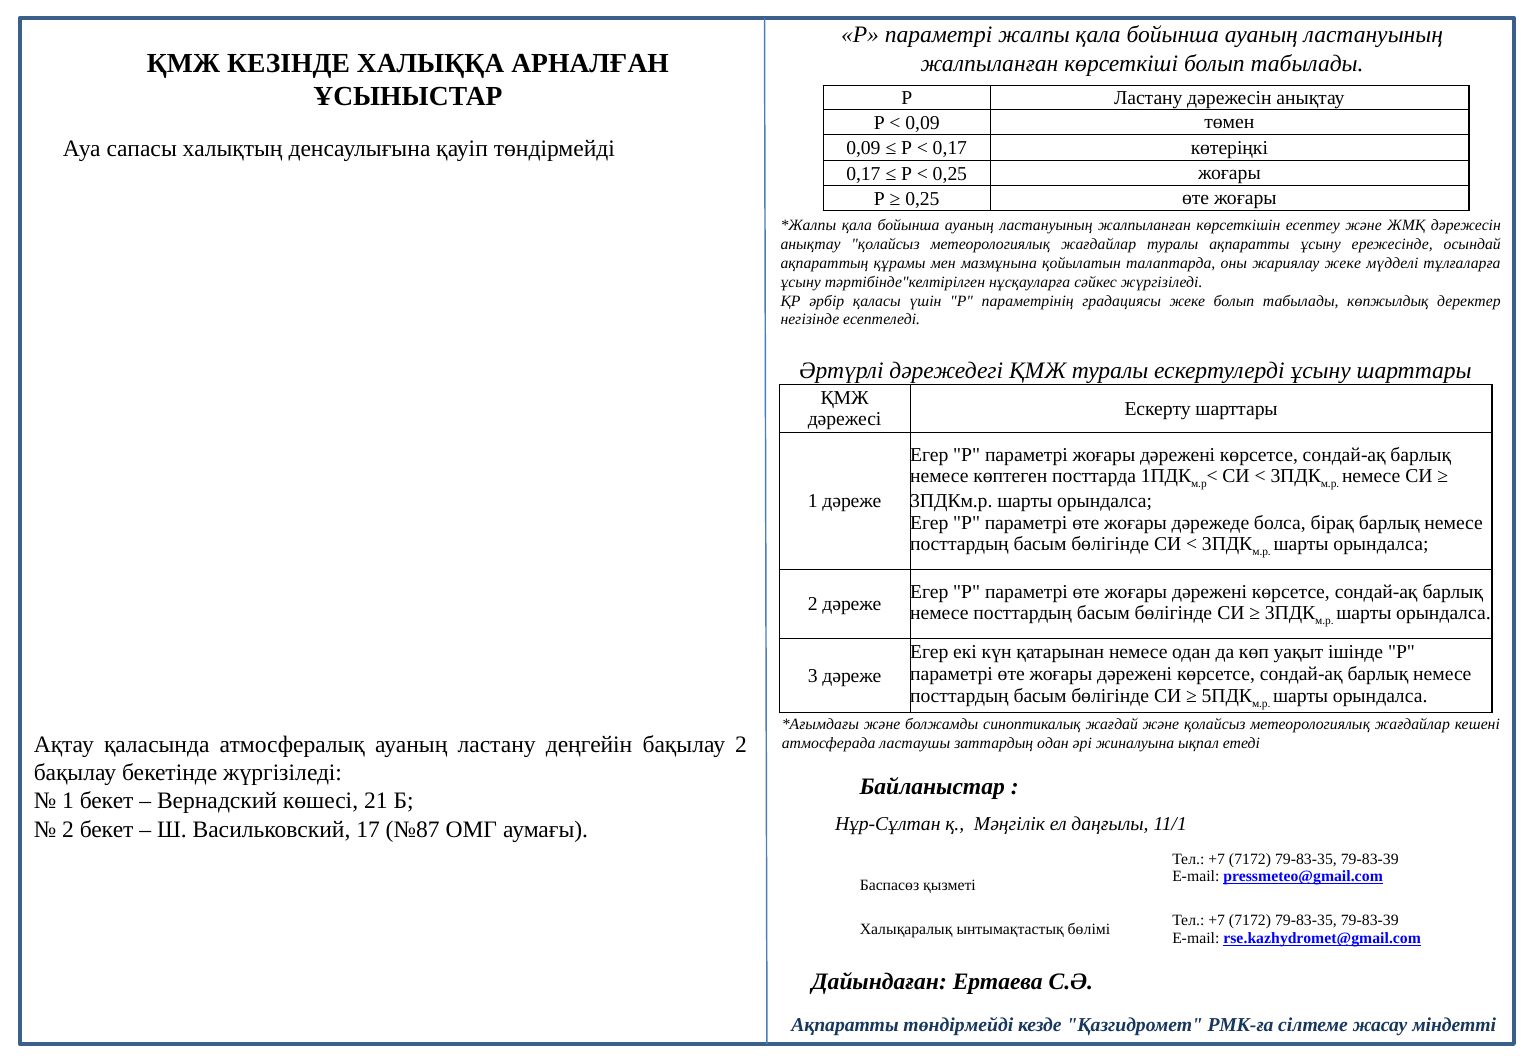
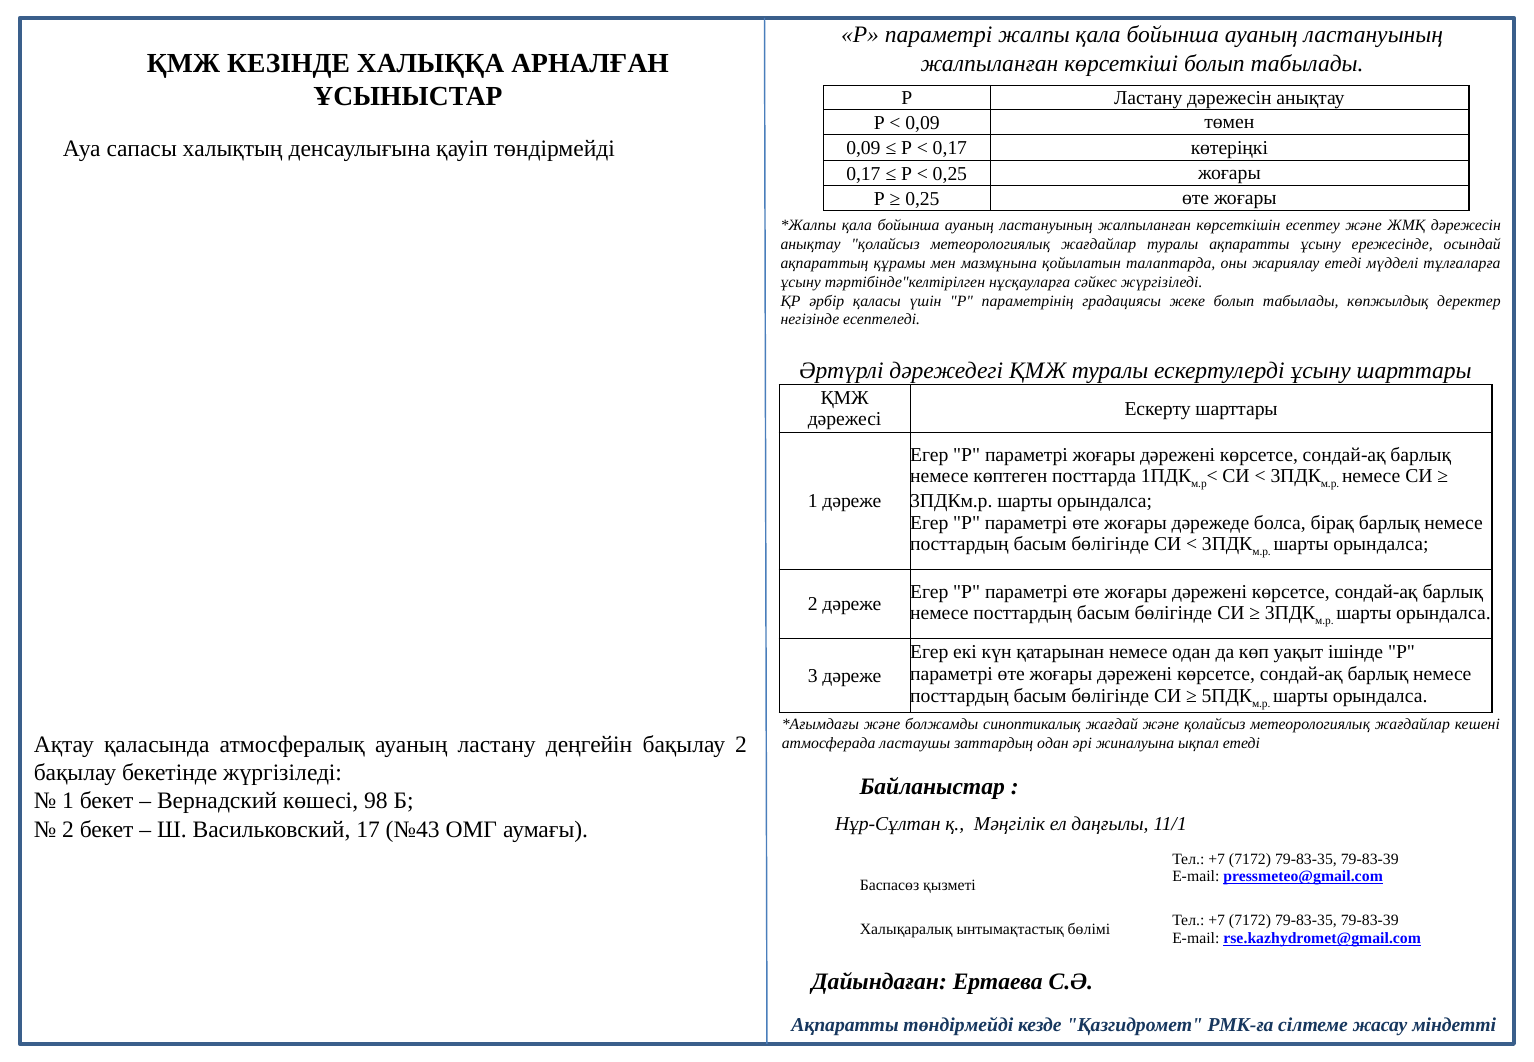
жариялау жеке: жеке -> етеді
21: 21 -> 98
№87: №87 -> №43
